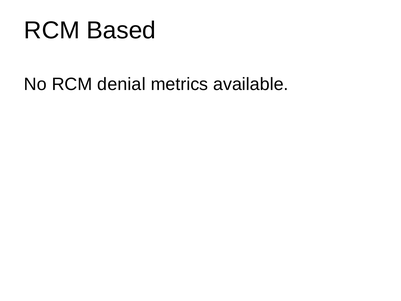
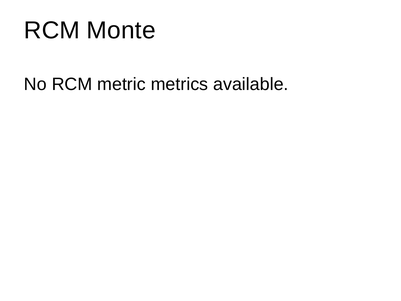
Based: Based -> Monte
denial: denial -> metric
